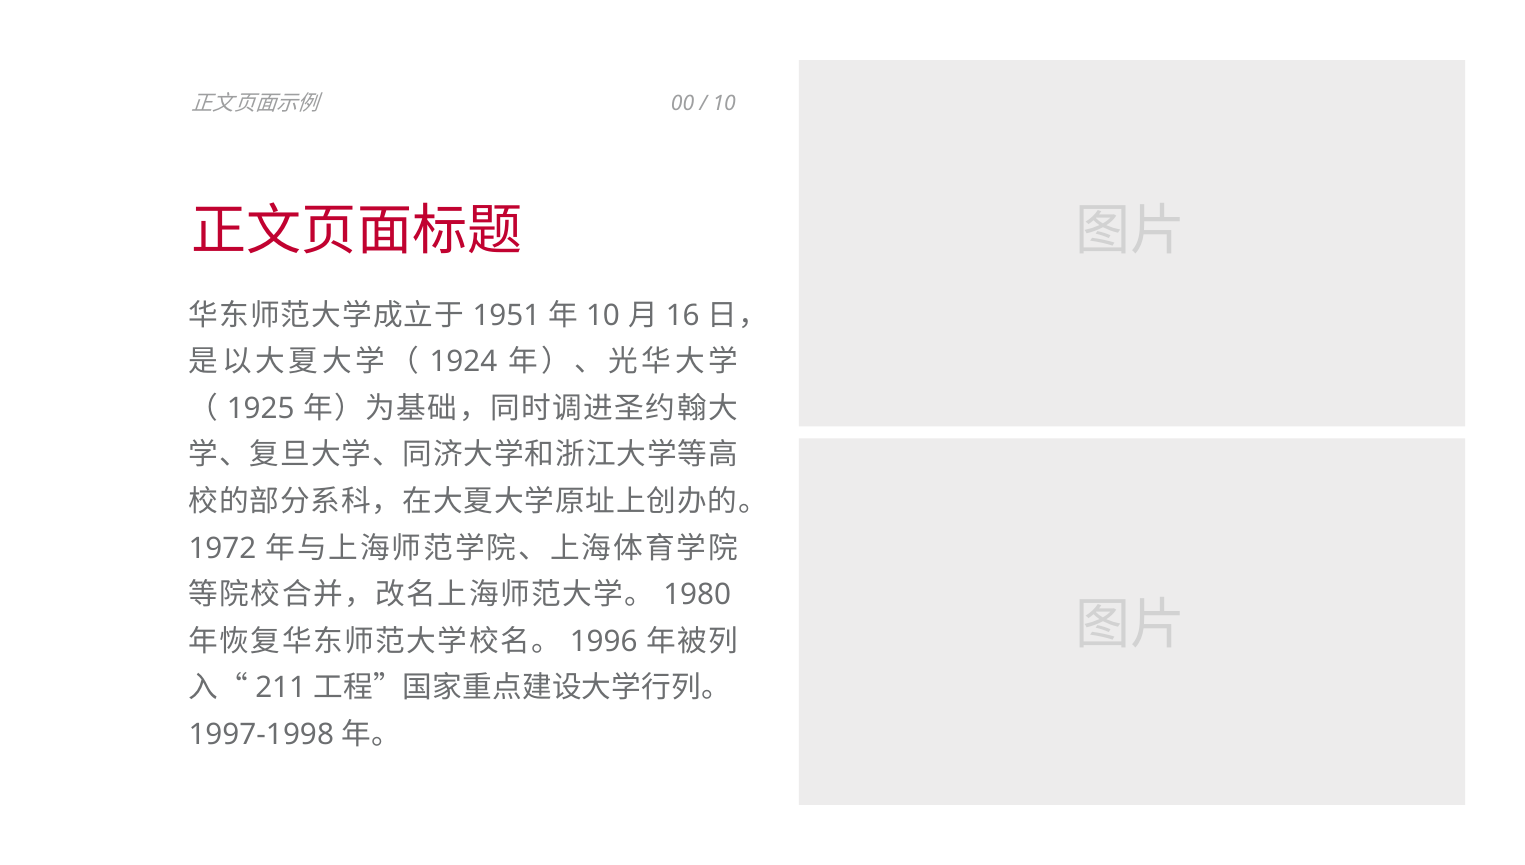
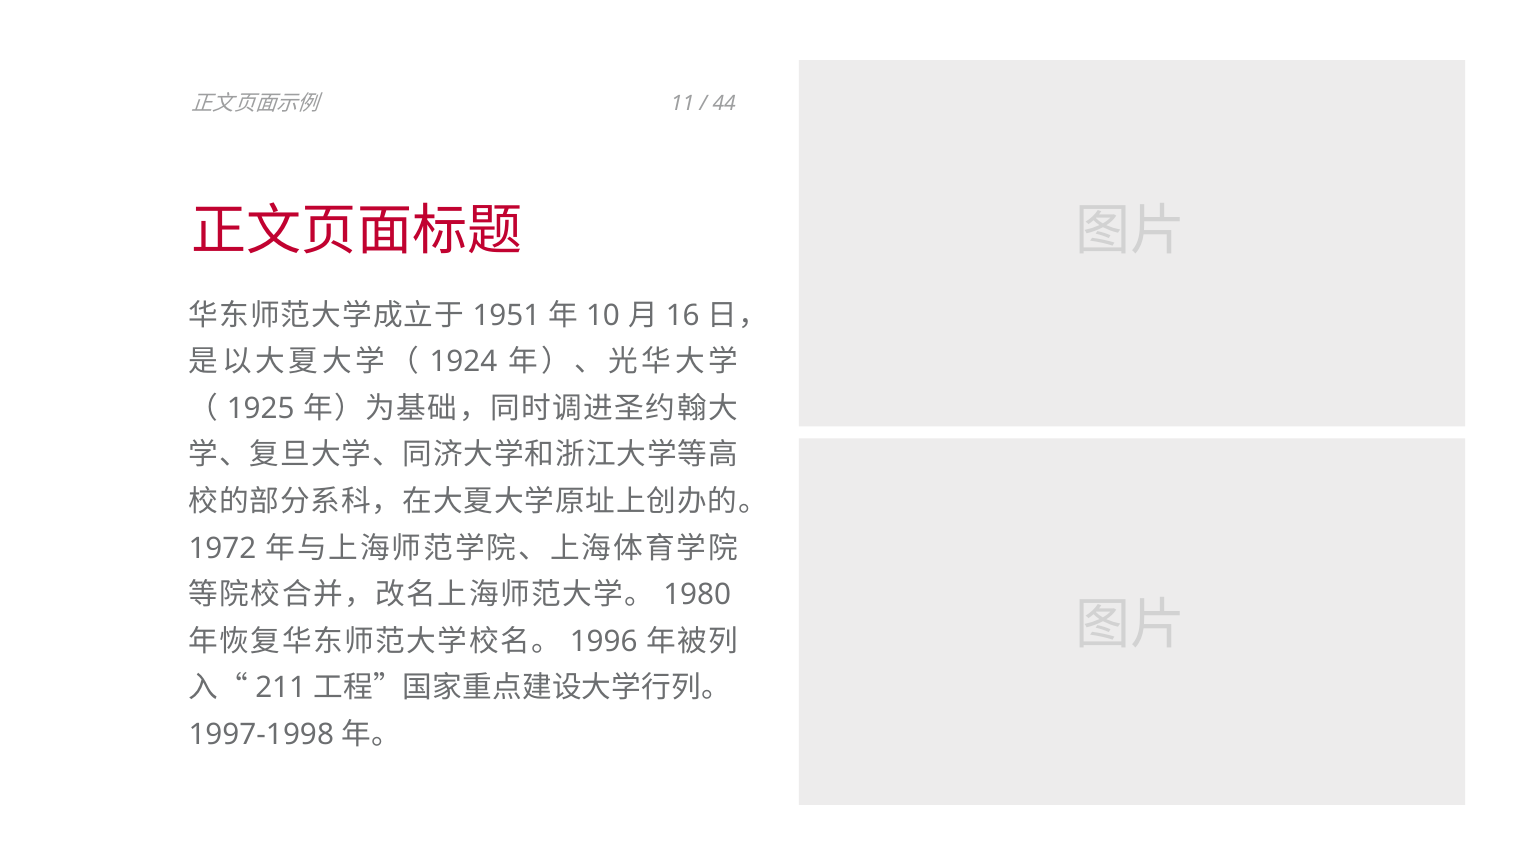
00: 00 -> 11
10 at (724, 103): 10 -> 44
